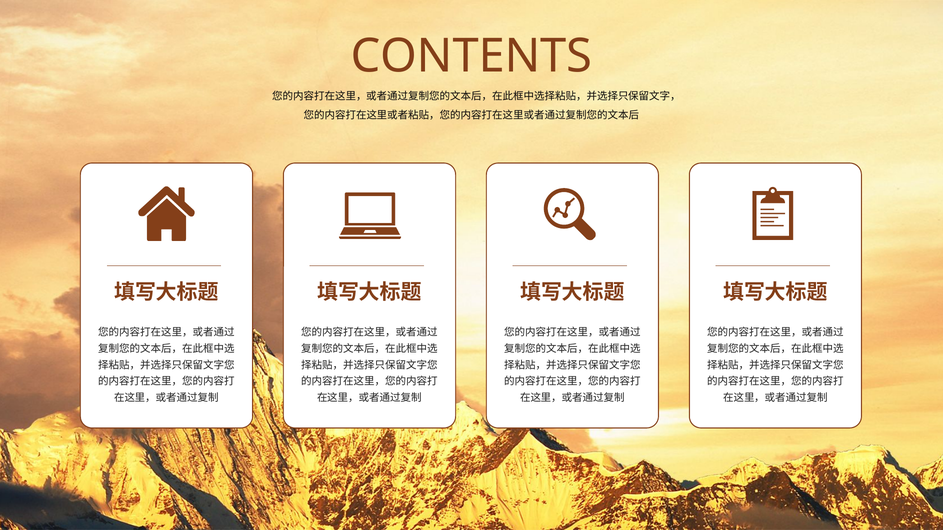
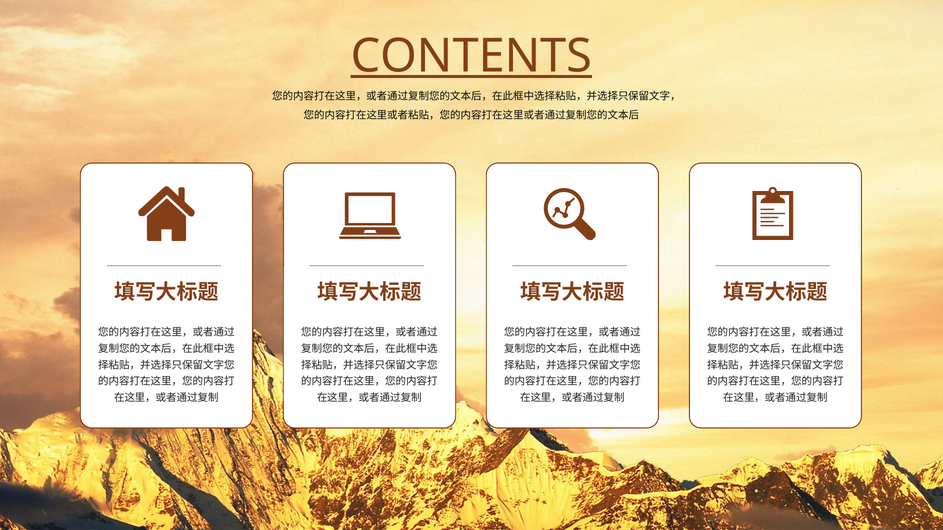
CONTENTS underline: none -> present
